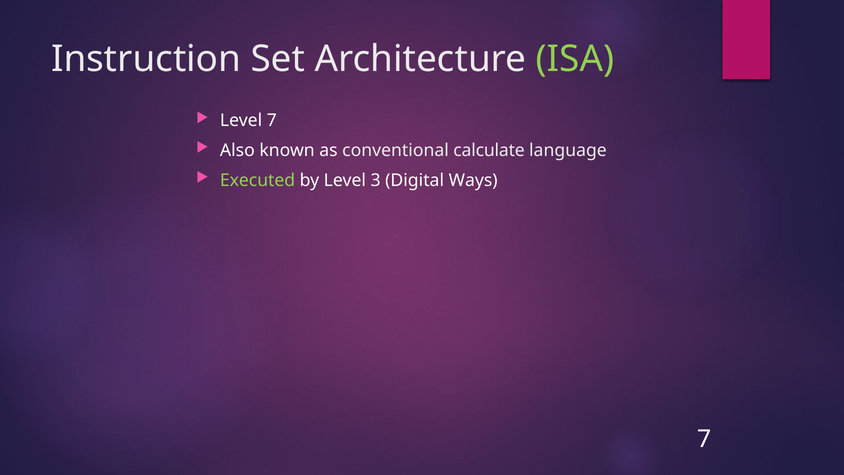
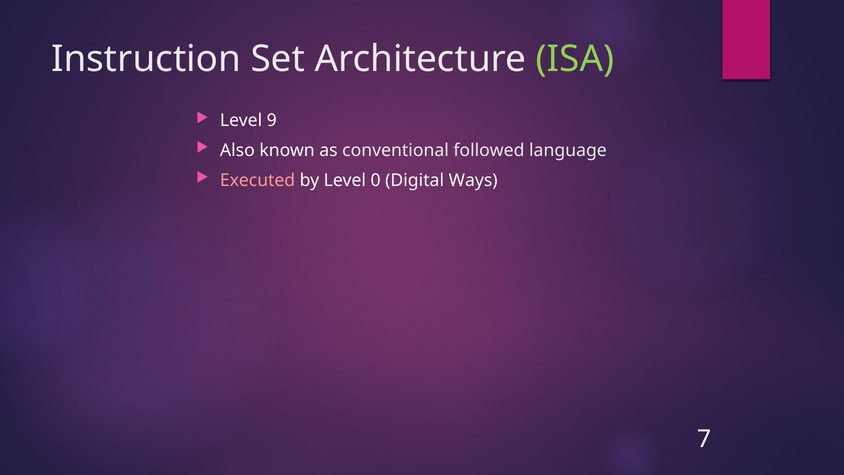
Level 7: 7 -> 9
calculate: calculate -> followed
Executed colour: light green -> pink
3: 3 -> 0
